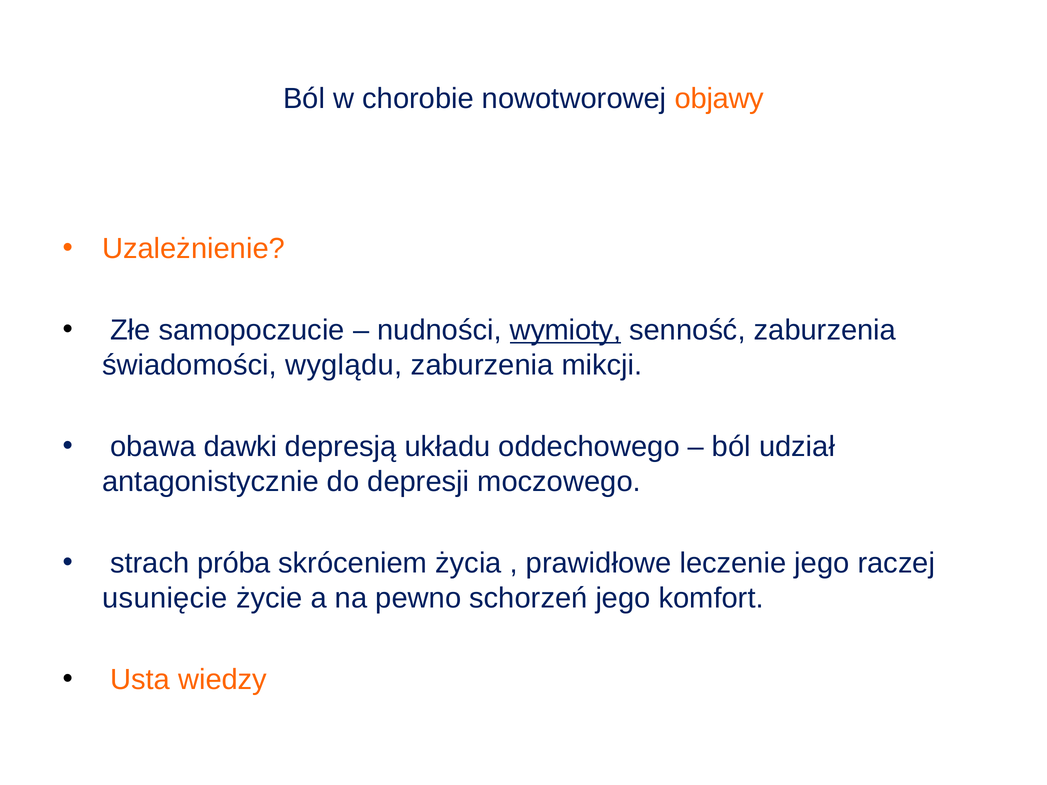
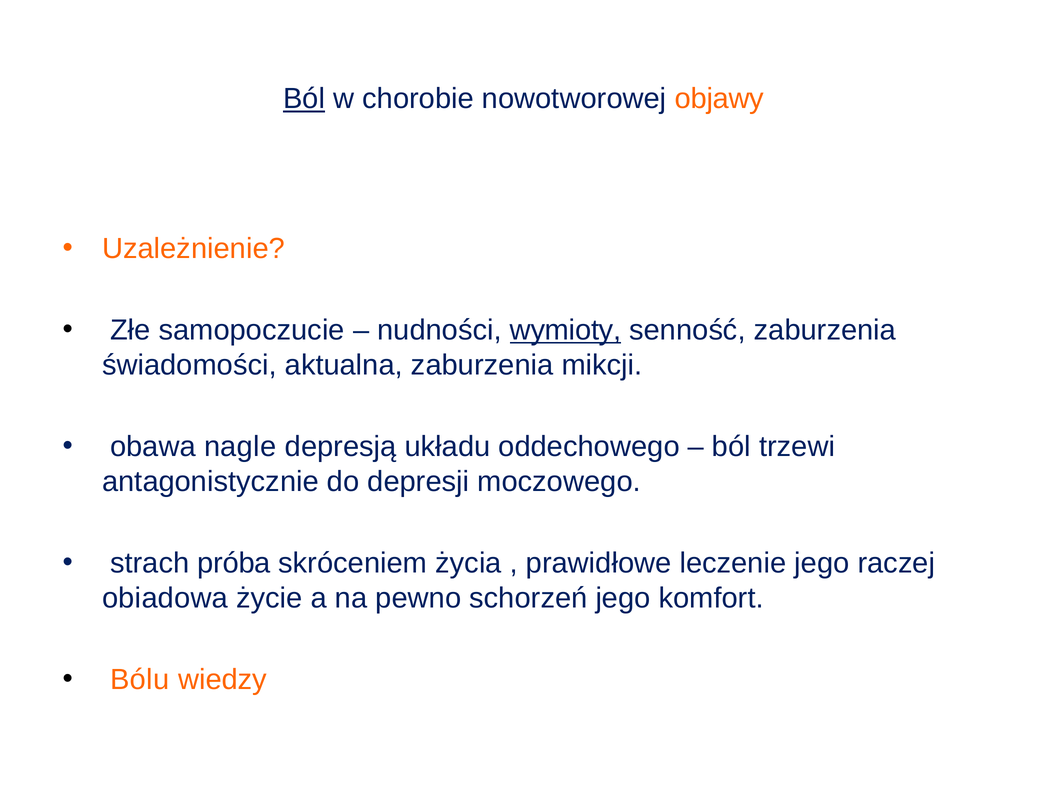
Ból at (304, 99) underline: none -> present
wyglądu: wyglądu -> aktualna
dawki: dawki -> nagle
udział: udział -> trzewi
usunięcie: usunięcie -> obiadowa
Usta: Usta -> Bólu
